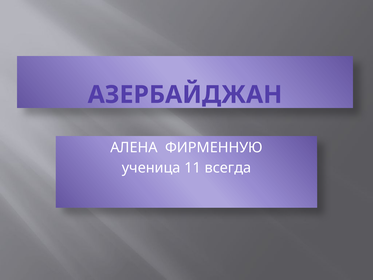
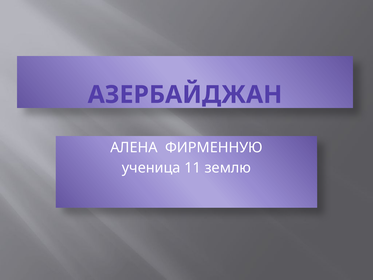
всегда: всегда -> землю
